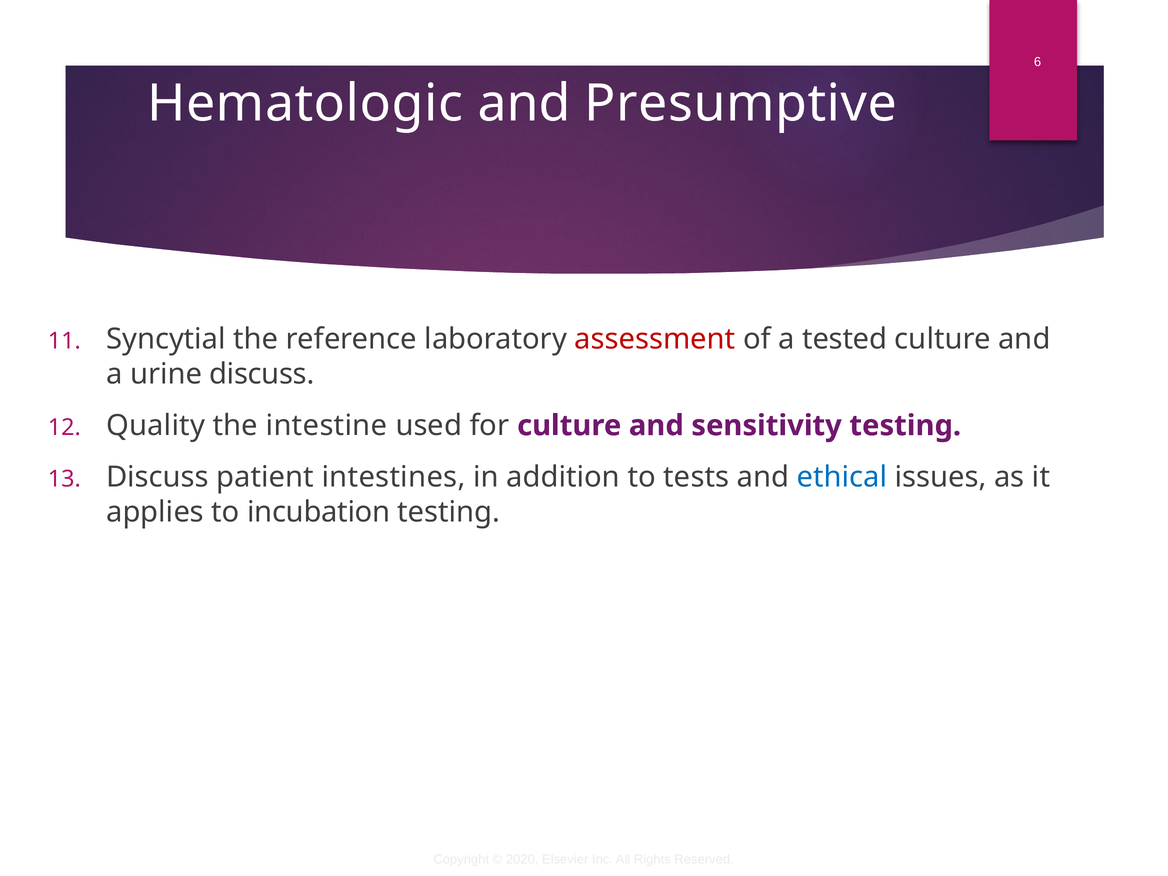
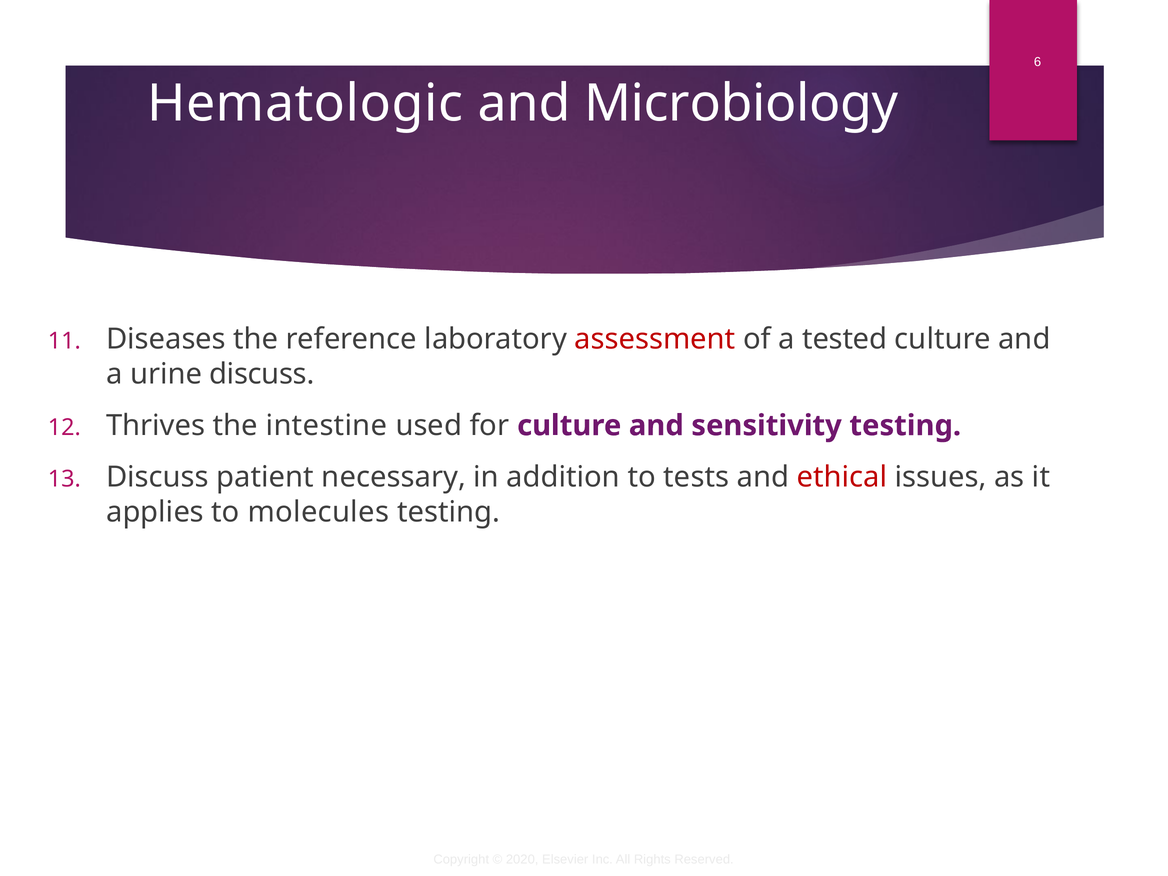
Presumptive: Presumptive -> Microbiology
Syncytial: Syncytial -> Diseases
Quality: Quality -> Thrives
intestines: intestines -> necessary
ethical colour: blue -> red
incubation: incubation -> molecules
